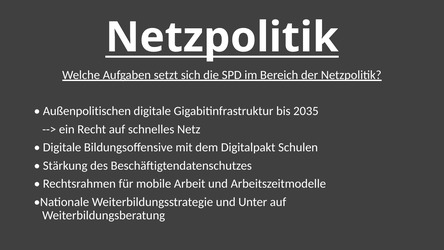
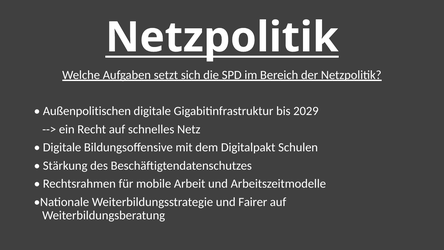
2035: 2035 -> 2029
Unter: Unter -> Fairer
